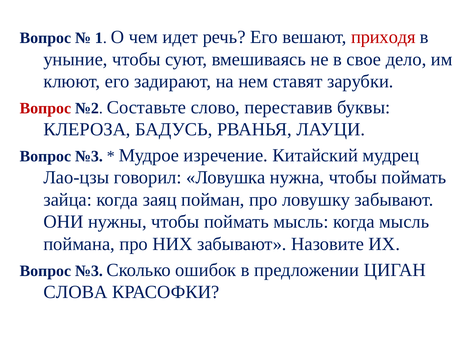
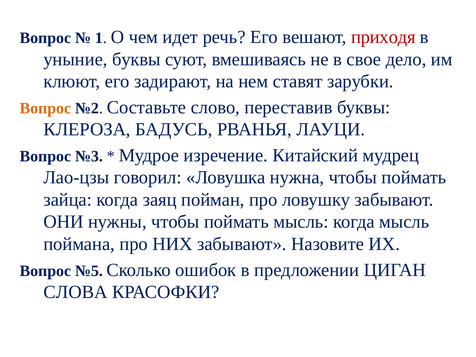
уныние чтобы: чтобы -> буквы
Вопрос at (45, 108) colour: red -> orange
№3 at (89, 271): №3 -> №5
